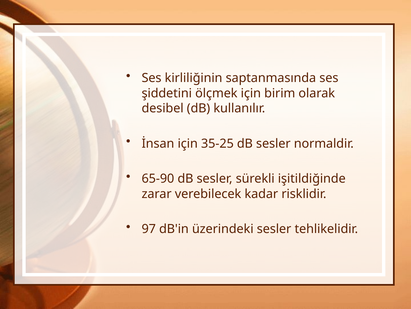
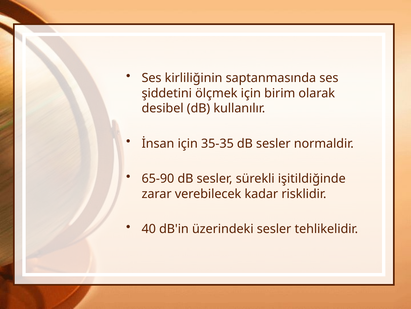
35-25: 35-25 -> 35-35
97: 97 -> 40
